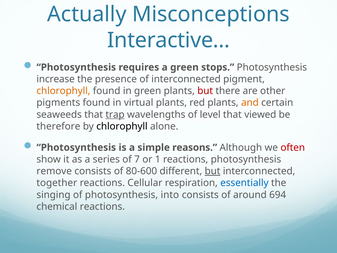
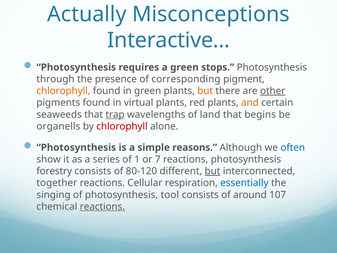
increase: increase -> through
of interconnected: interconnected -> corresponding
but at (205, 91) colour: red -> orange
other underline: none -> present
level: level -> land
viewed: viewed -> begins
therefore: therefore -> organells
chlorophyll at (122, 126) colour: black -> red
often colour: red -> blue
7: 7 -> 1
1: 1 -> 7
remove: remove -> forestry
80-600: 80-600 -> 80-120
into: into -> tool
694: 694 -> 107
reactions at (102, 206) underline: none -> present
